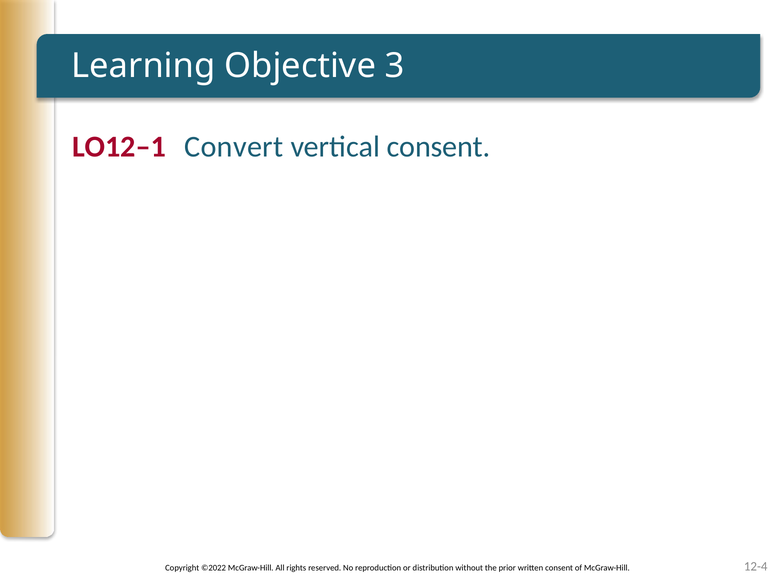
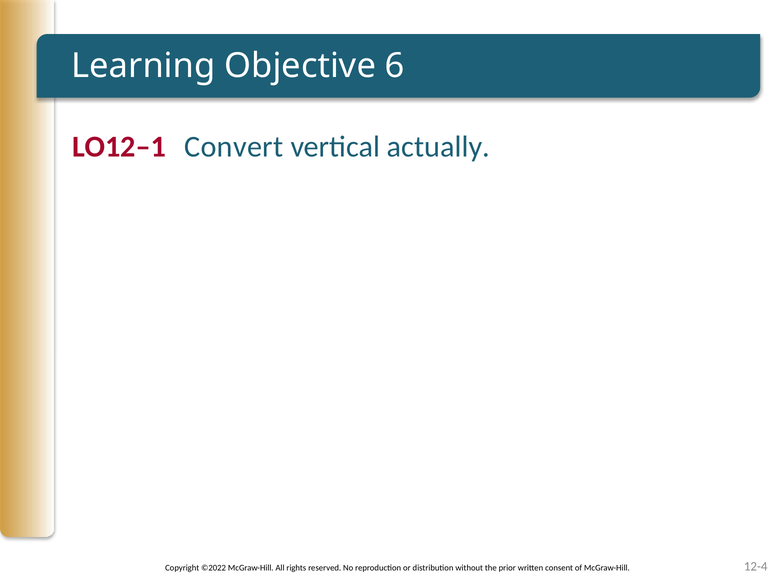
3: 3 -> 6
vertical consent: consent -> actually
